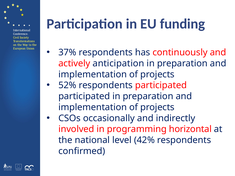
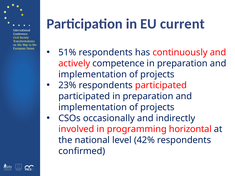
funding: funding -> current
37%: 37% -> 51%
anticipation: anticipation -> competence
52%: 52% -> 23%
